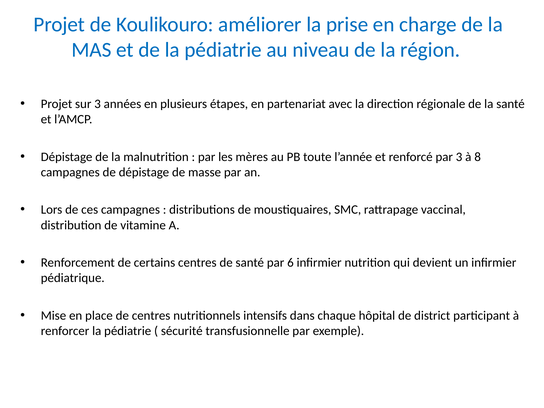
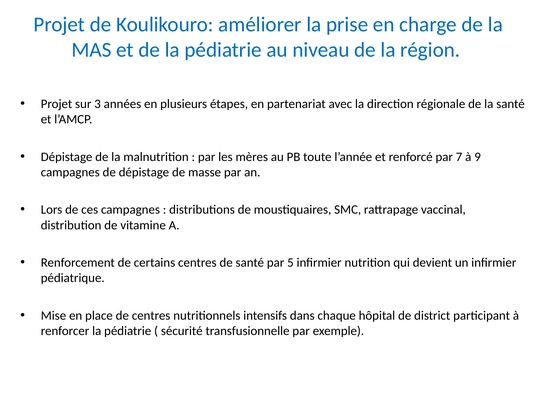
par 3: 3 -> 7
8: 8 -> 9
6: 6 -> 5
